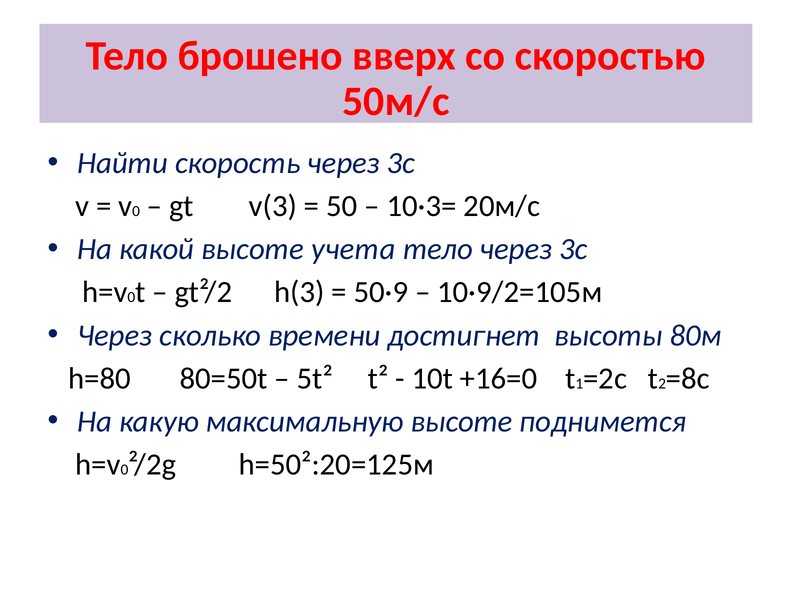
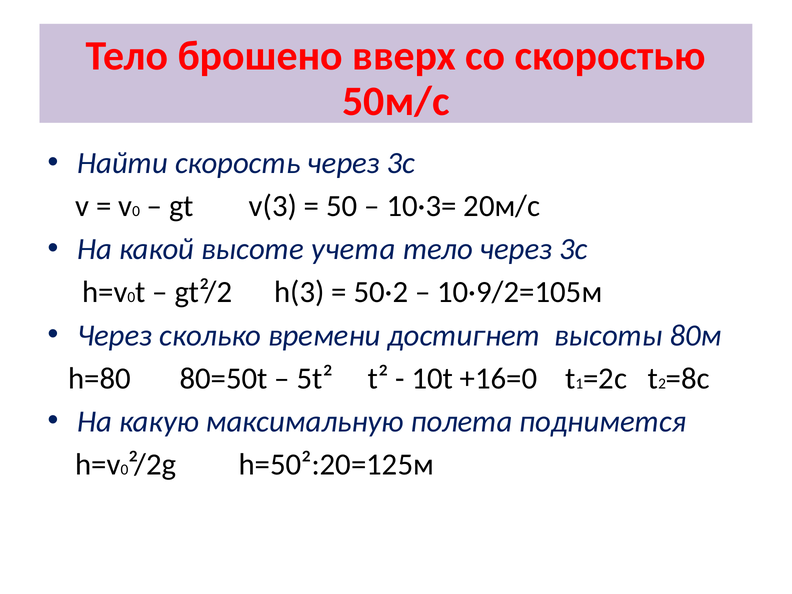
50·9: 50·9 -> 50·2
максимальную высоте: высоте -> полета
